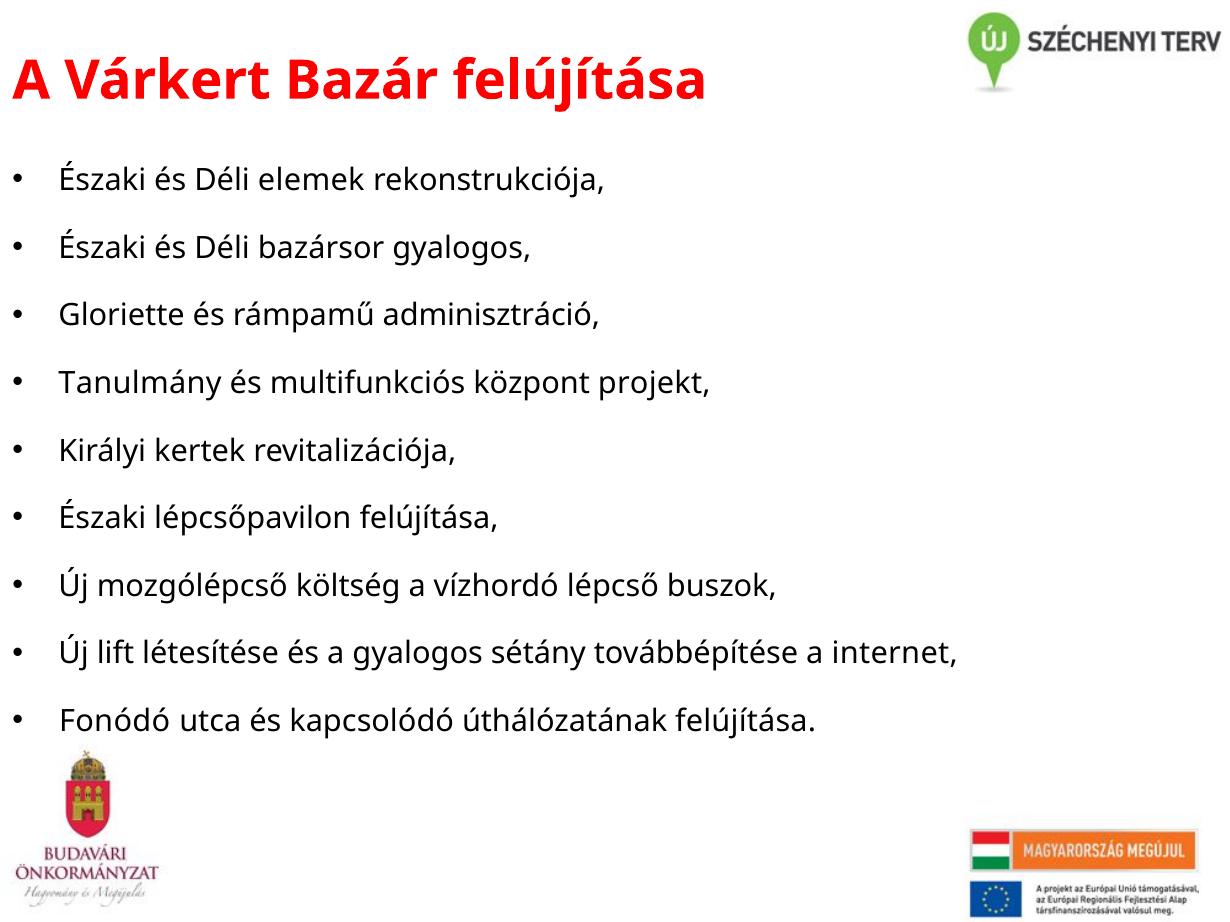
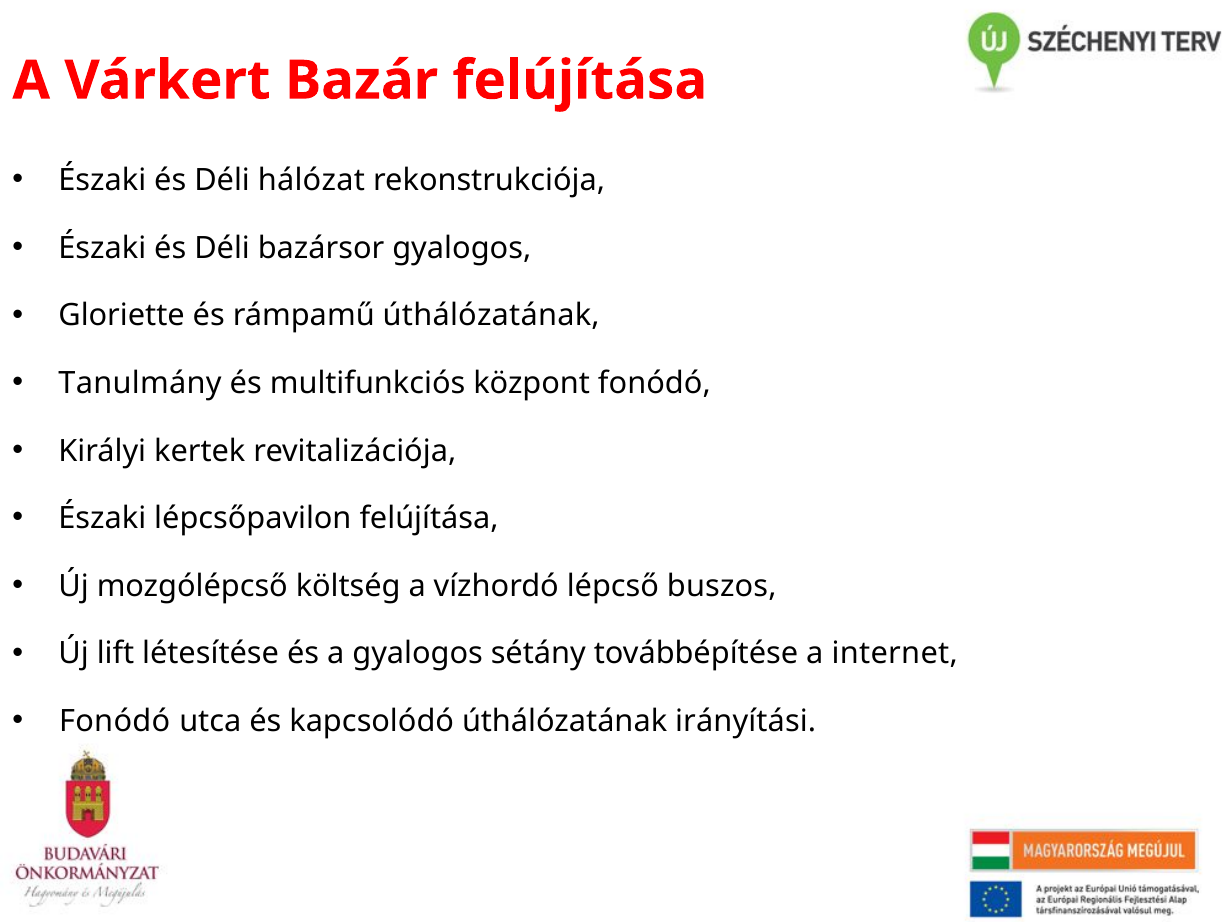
elemek: elemek -> hálózat
rámpamű adminisztráció: adminisztráció -> úthálózatának
központ projekt: projekt -> fonódó
buszok: buszok -> buszos
úthálózatának felújítása: felújítása -> irányítási
